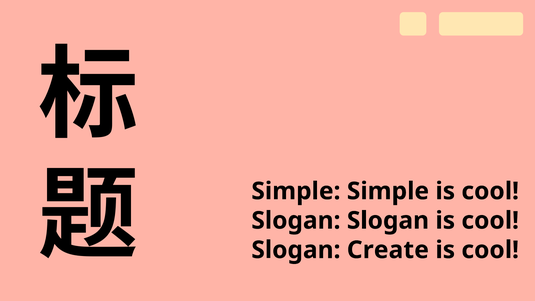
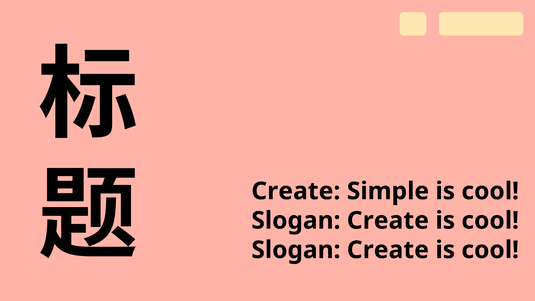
Simple at (296, 191): Simple -> Create
Slogan at (388, 221): Slogan -> Create
